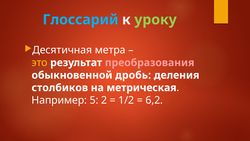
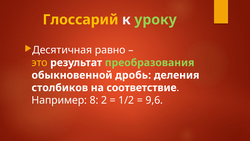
Глоссарий colour: light blue -> yellow
метра: метра -> равно
преобразования colour: pink -> light green
метрическая: метрическая -> соответствие
5: 5 -> 8
6,2: 6,2 -> 9,6
